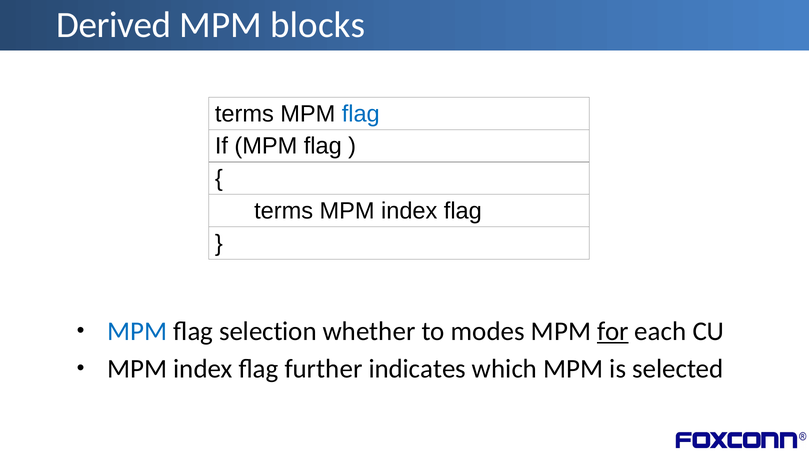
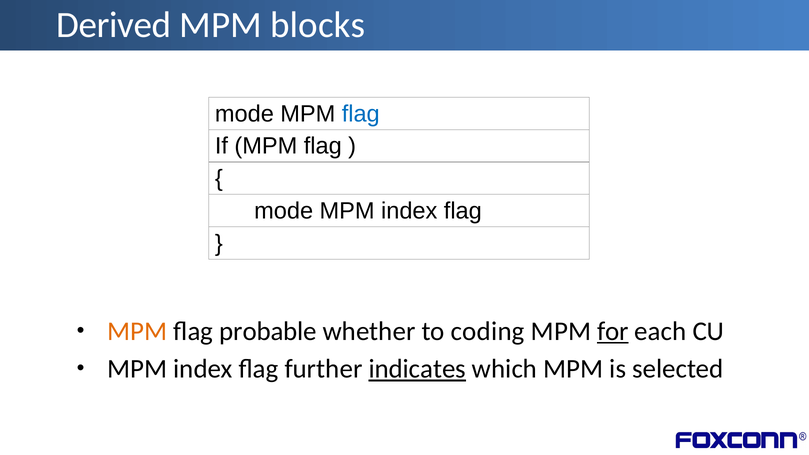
terms at (244, 114): terms -> mode
terms at (284, 211): terms -> mode
MPM at (137, 331) colour: blue -> orange
selection: selection -> probable
modes: modes -> coding
indicates underline: none -> present
